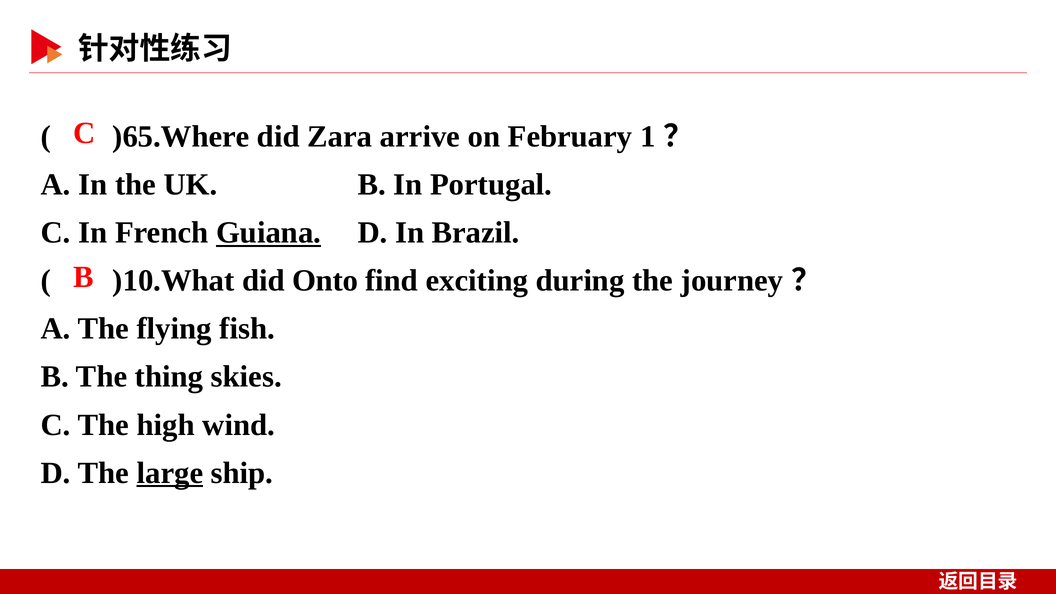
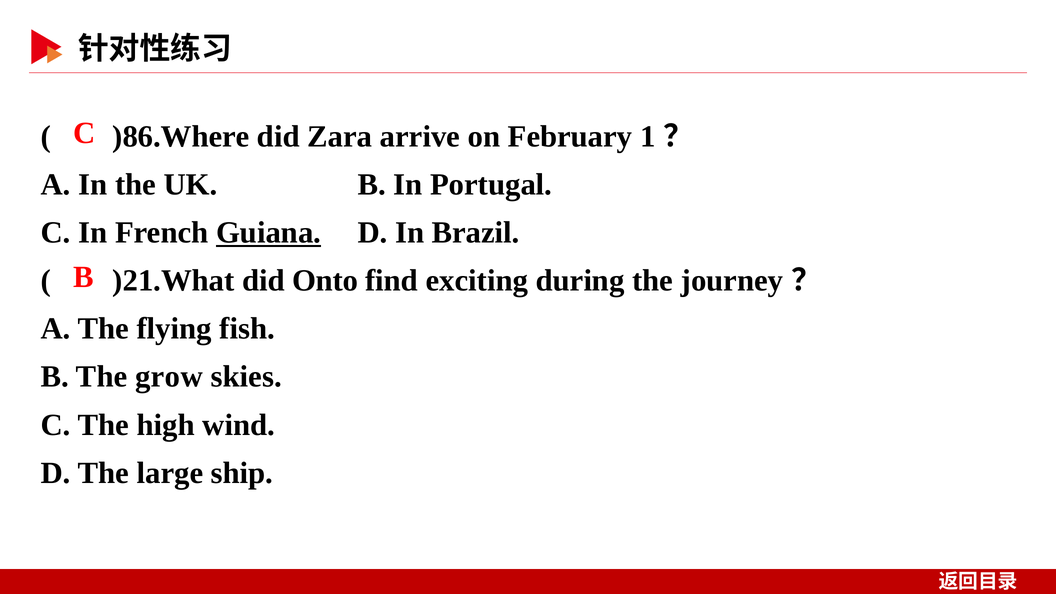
)65.Where: )65.Where -> )86.Where
)10.What: )10.What -> )21.What
thing: thing -> grow
large underline: present -> none
